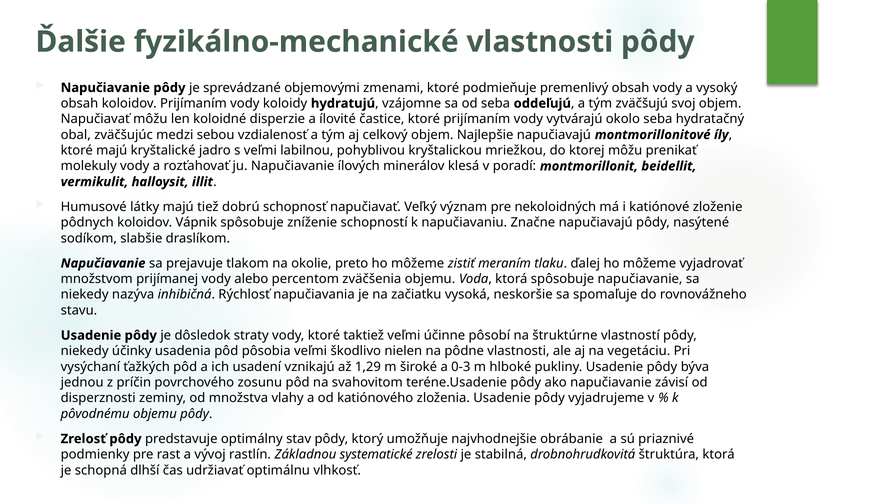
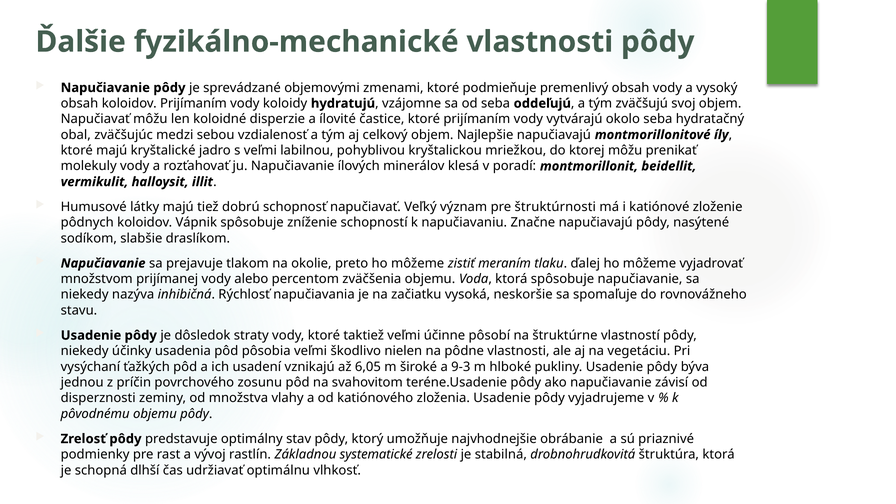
nekoloidných: nekoloidných -> štruktúrnosti
1,29: 1,29 -> 6,05
0-3: 0-3 -> 9-3
